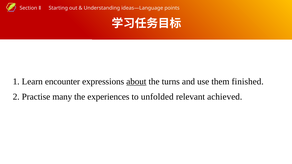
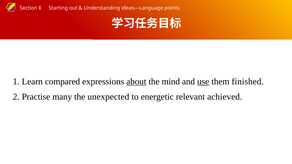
encounter: encounter -> compared
turns: turns -> mind
use underline: none -> present
experiences: experiences -> unexpected
unfolded: unfolded -> energetic
